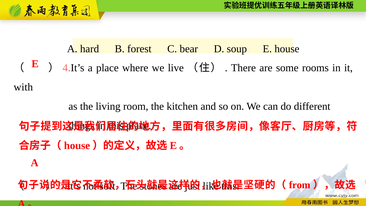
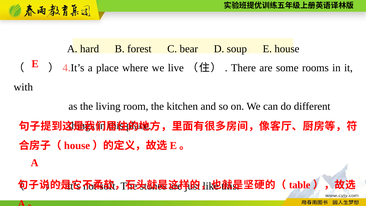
from: from -> table
